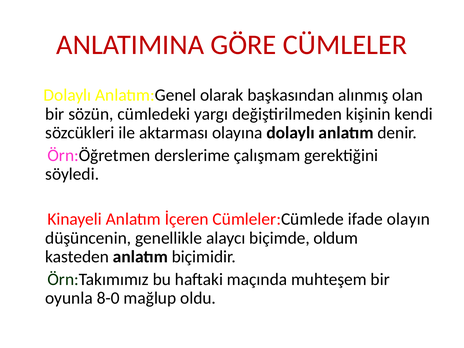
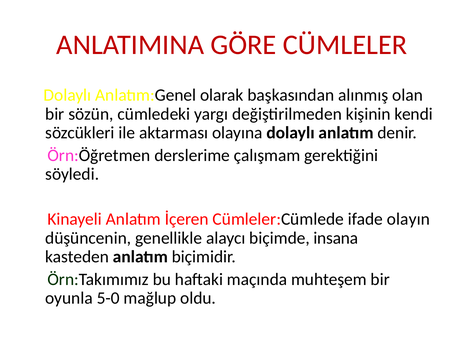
oldum: oldum -> insana
8-0: 8-0 -> 5-0
